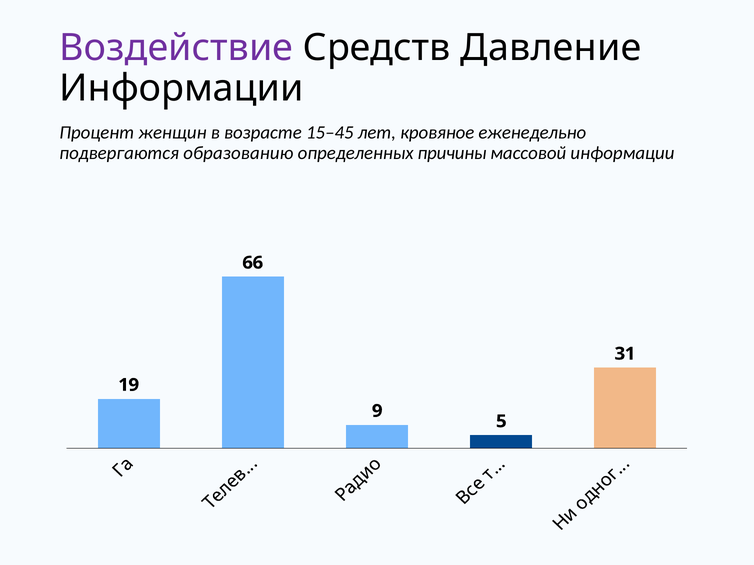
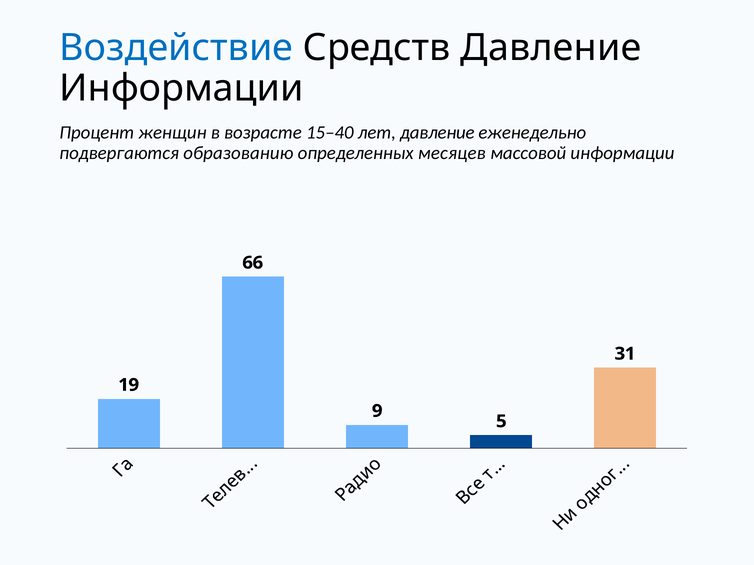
Воздействие colour: purple -> blue
15–45: 15–45 -> 15–40
лет кровяное: кровяное -> давление
причины: причины -> месяцев
